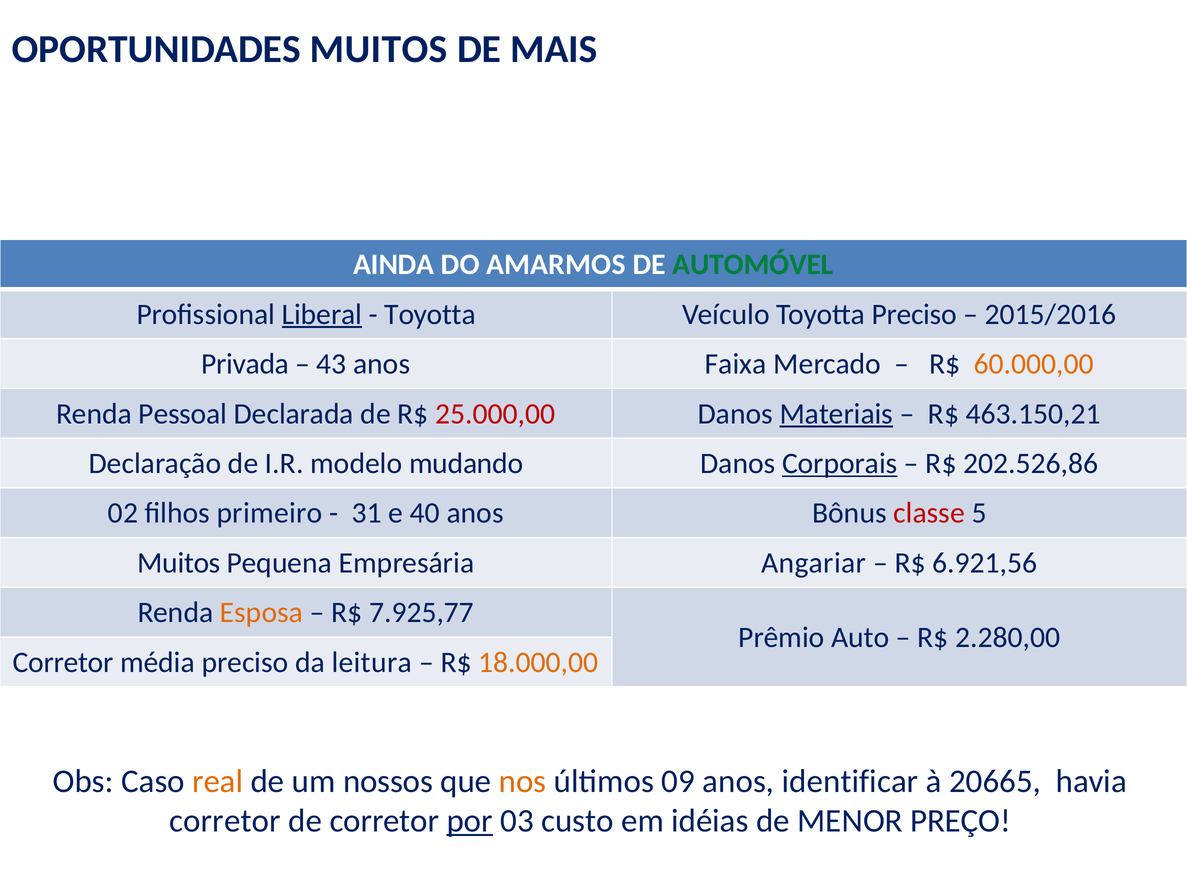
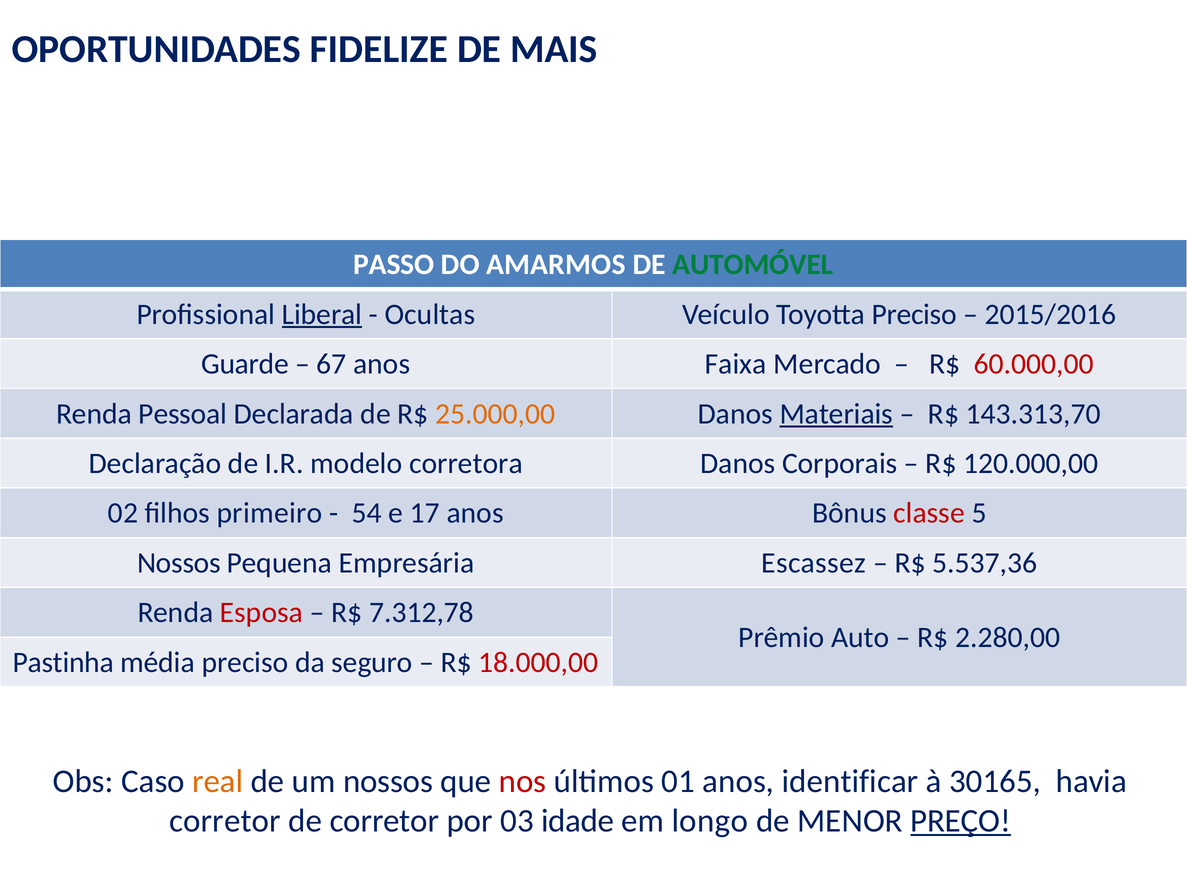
OPORTUNIDADES MUITOS: MUITOS -> FIDELIZE
AINDA: AINDA -> PASSO
Toyotta at (430, 314): Toyotta -> Ocultas
Privada: Privada -> Guarde
43: 43 -> 67
60.000,00 colour: orange -> red
25.000,00 colour: red -> orange
463.150,21: 463.150,21 -> 143.313,70
mudando: mudando -> corretora
Corporais underline: present -> none
202.526,86: 202.526,86 -> 120.000,00
31: 31 -> 54
40: 40 -> 17
Muitos at (179, 563): Muitos -> Nossos
Angariar: Angariar -> Escassez
6.921,56: 6.921,56 -> 5.537,36
Esposa colour: orange -> red
7.925,77: 7.925,77 -> 7.312,78
Corretor at (63, 662): Corretor -> Pastinha
leitura: leitura -> seguro
18.000,00 colour: orange -> red
nos colour: orange -> red
09: 09 -> 01
20665: 20665 -> 30165
por underline: present -> none
custo: custo -> idade
idéias: idéias -> longo
PREÇO underline: none -> present
